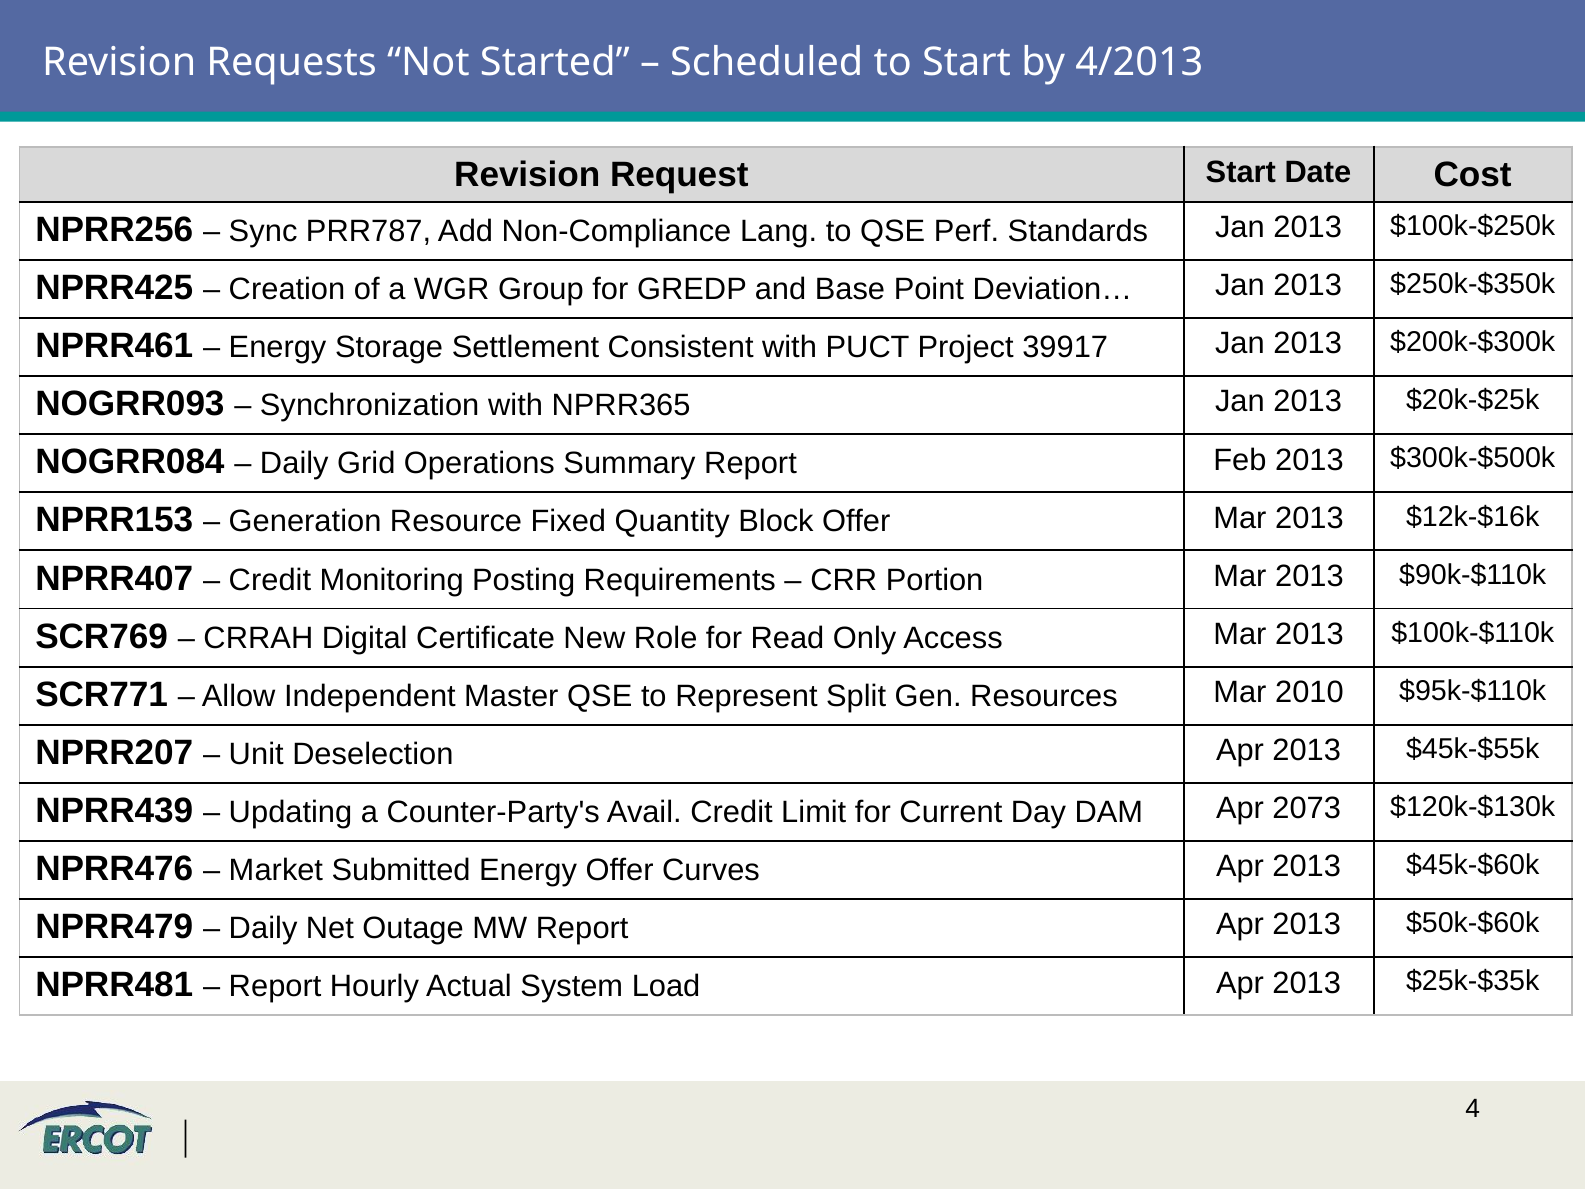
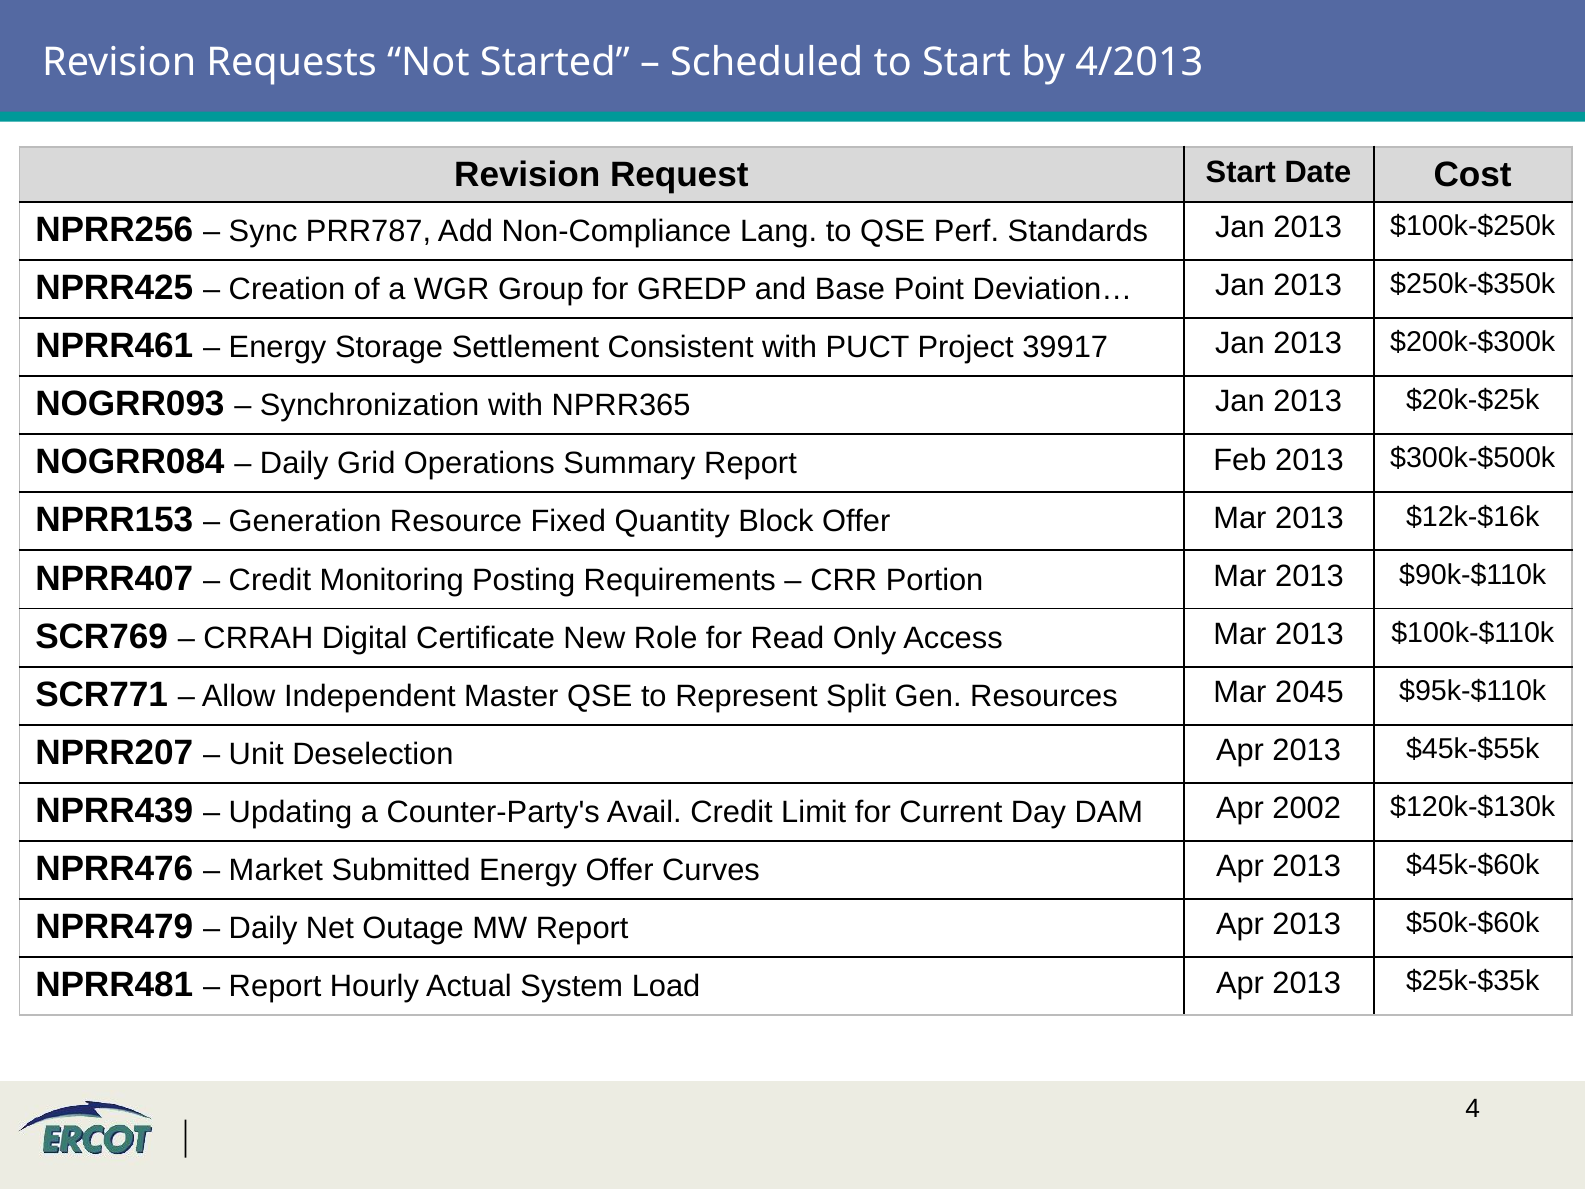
2010: 2010 -> 2045
2073: 2073 -> 2002
